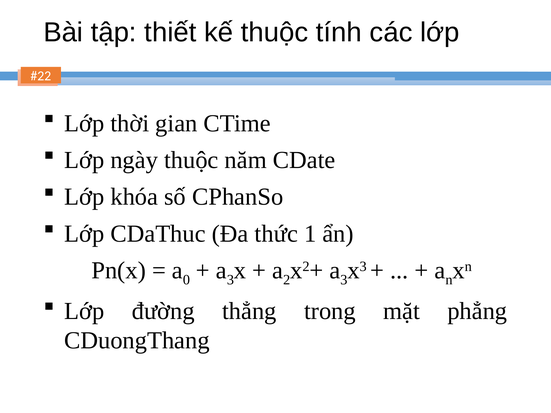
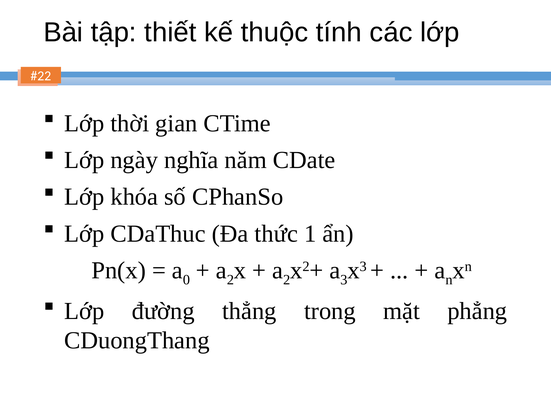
ngày thuộc: thuộc -> nghĩa
3 at (230, 280): 3 -> 2
